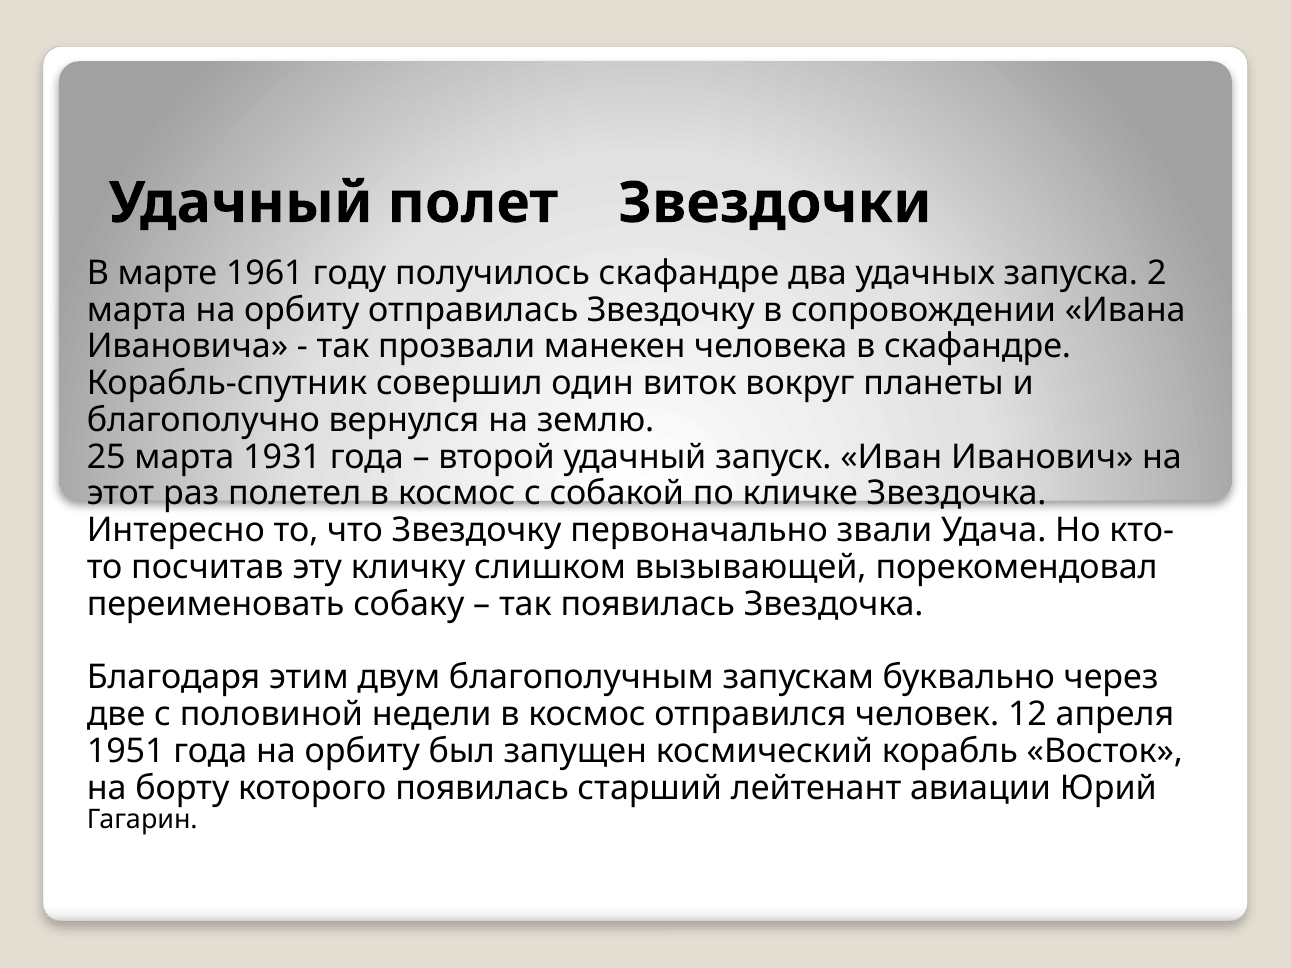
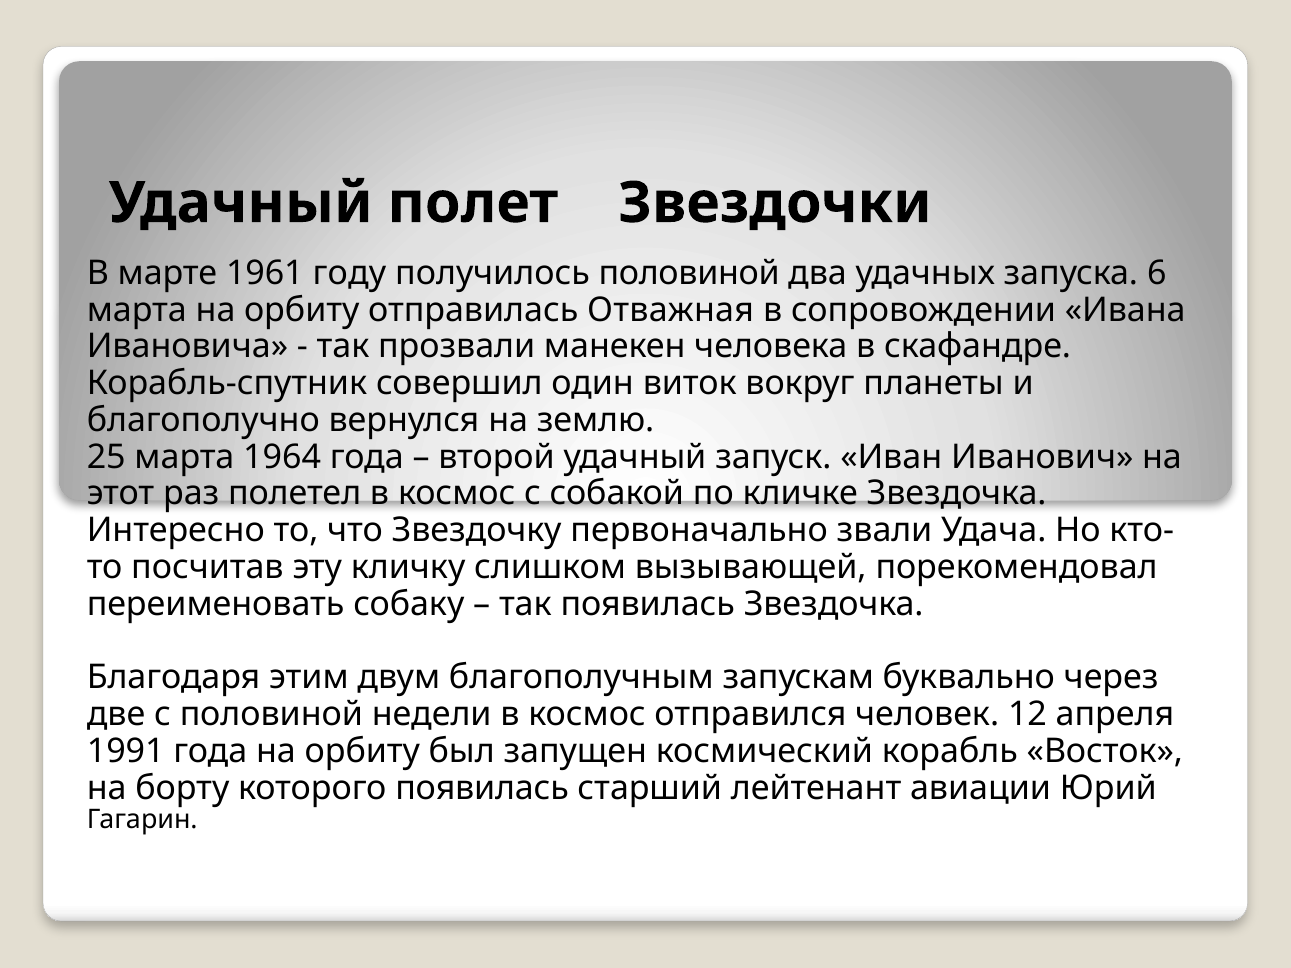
получилось скафандре: скафандре -> половиной
2: 2 -> 6
отправилась Звездочку: Звездочку -> Отважная
1931: 1931 -> 1964
1951: 1951 -> 1991
